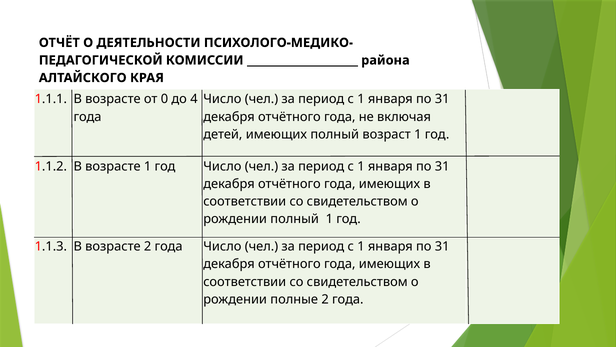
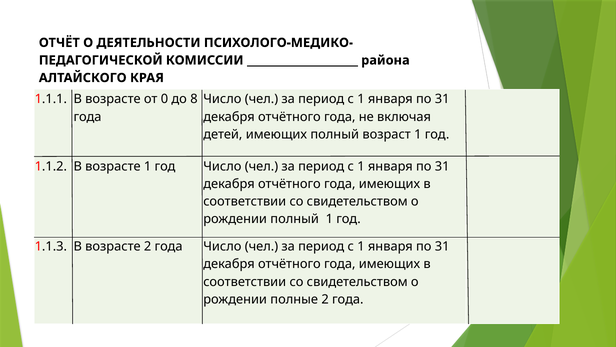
4: 4 -> 8
